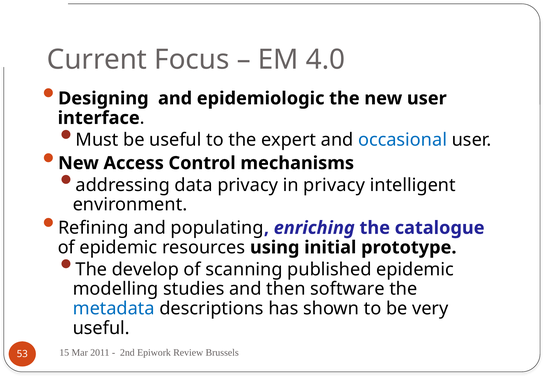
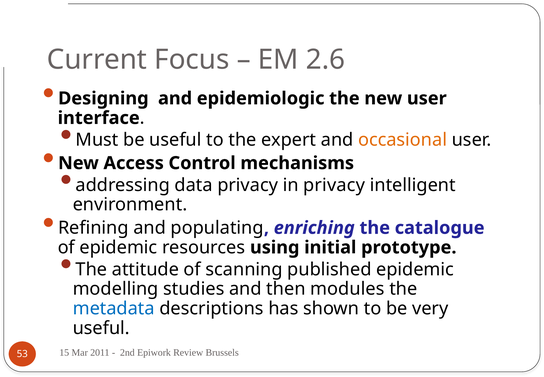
4.0: 4.0 -> 2.6
occasional colour: blue -> orange
develop: develop -> attitude
software: software -> modules
